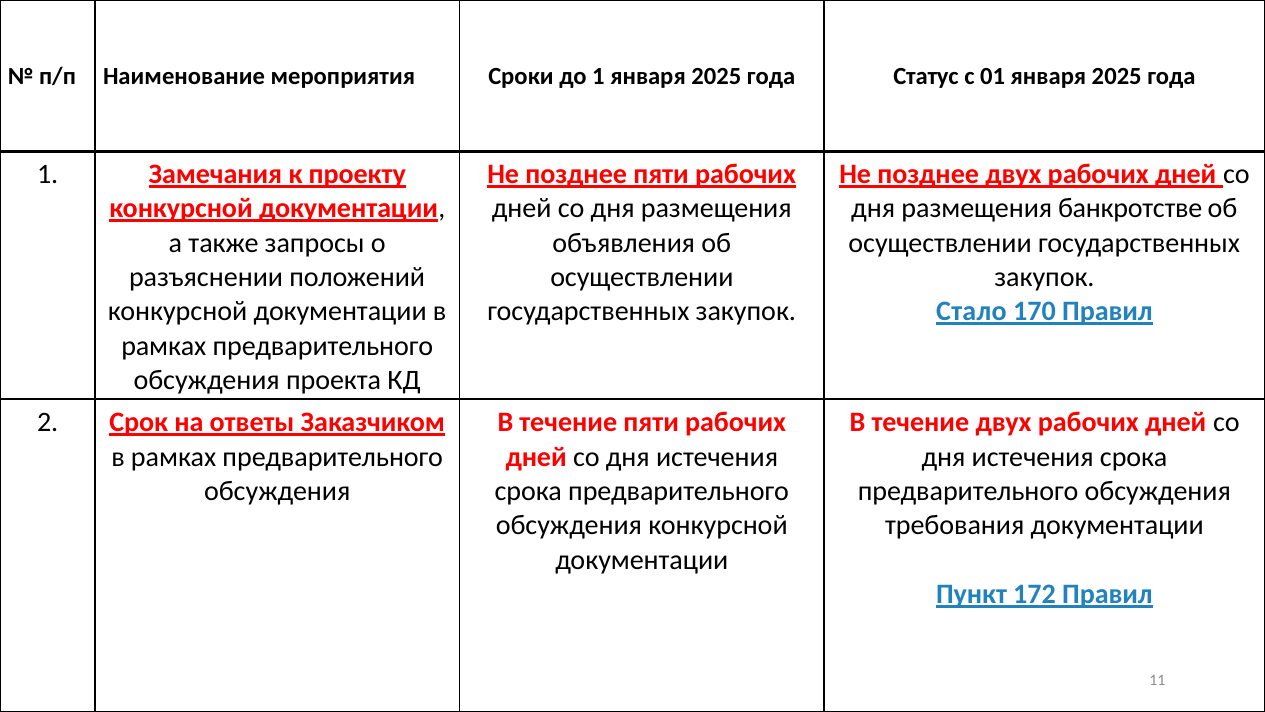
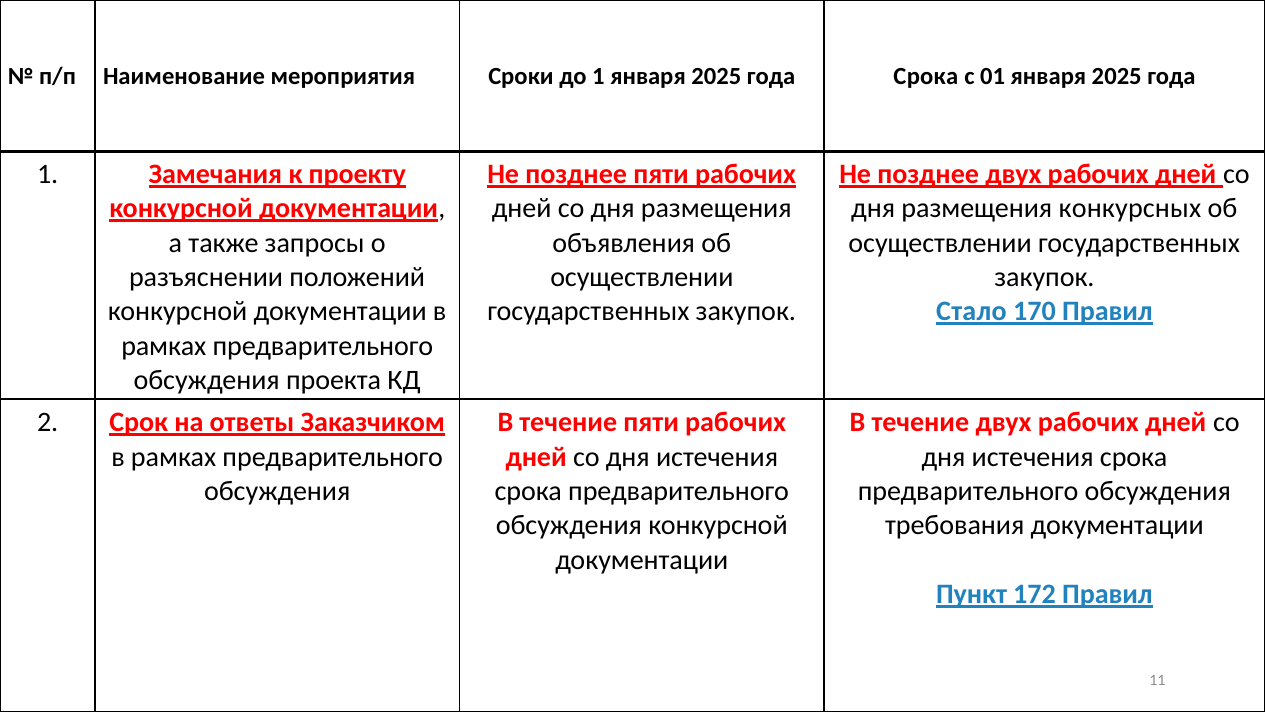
года Статус: Статус -> Срока
банкротстве: банкротстве -> конкурсных
